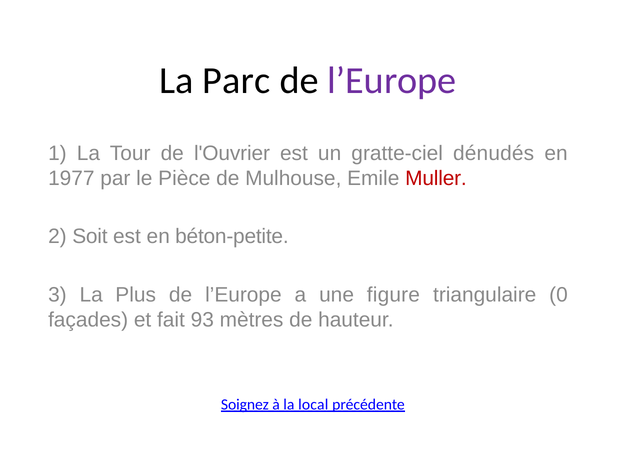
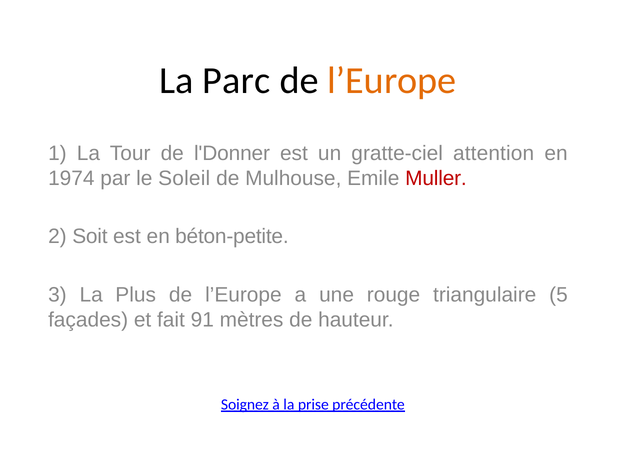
l’Europe at (392, 81) colour: purple -> orange
l'Ouvrier: l'Ouvrier -> l'Donner
dénudés: dénudés -> attention
1977: 1977 -> 1974
Pièce: Pièce -> Soleil
figure: figure -> rouge
0: 0 -> 5
93: 93 -> 91
local: local -> prise
